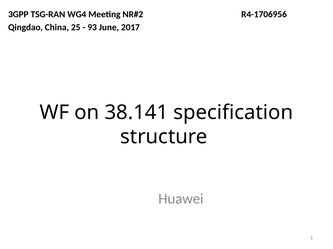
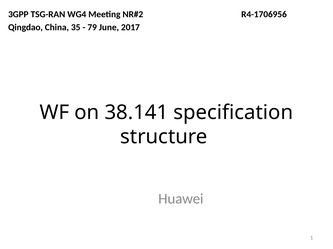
25: 25 -> 35
93: 93 -> 79
